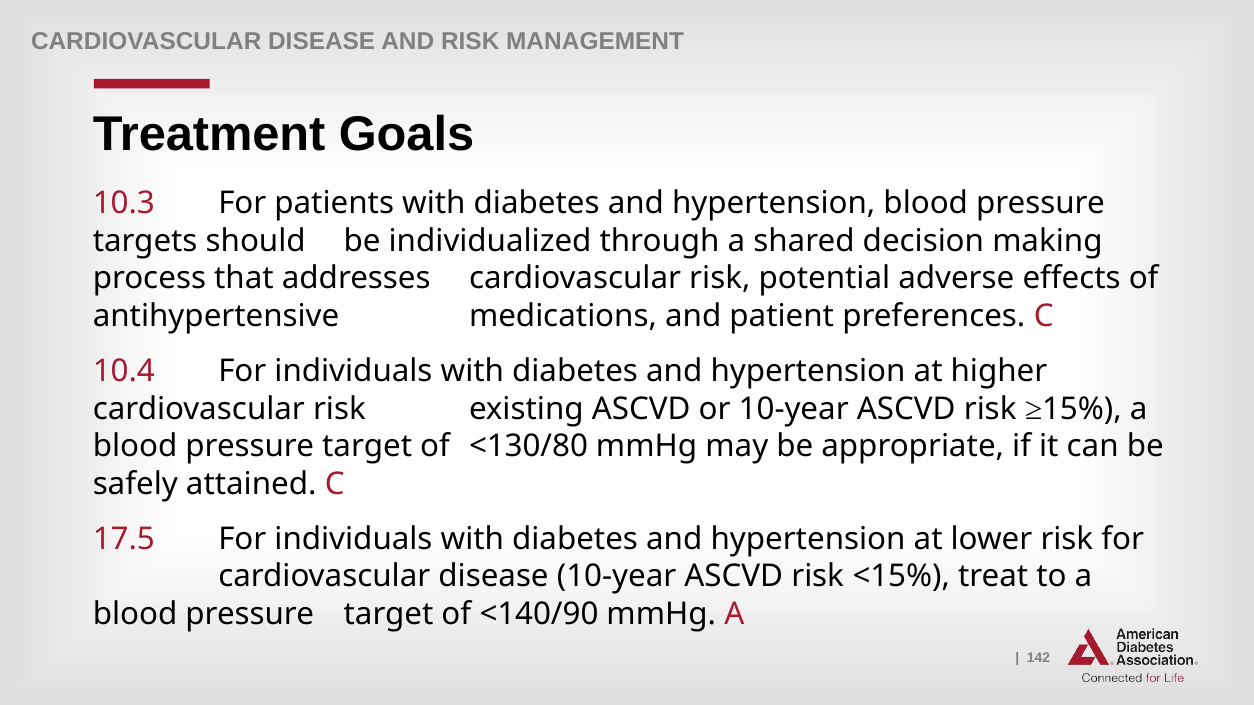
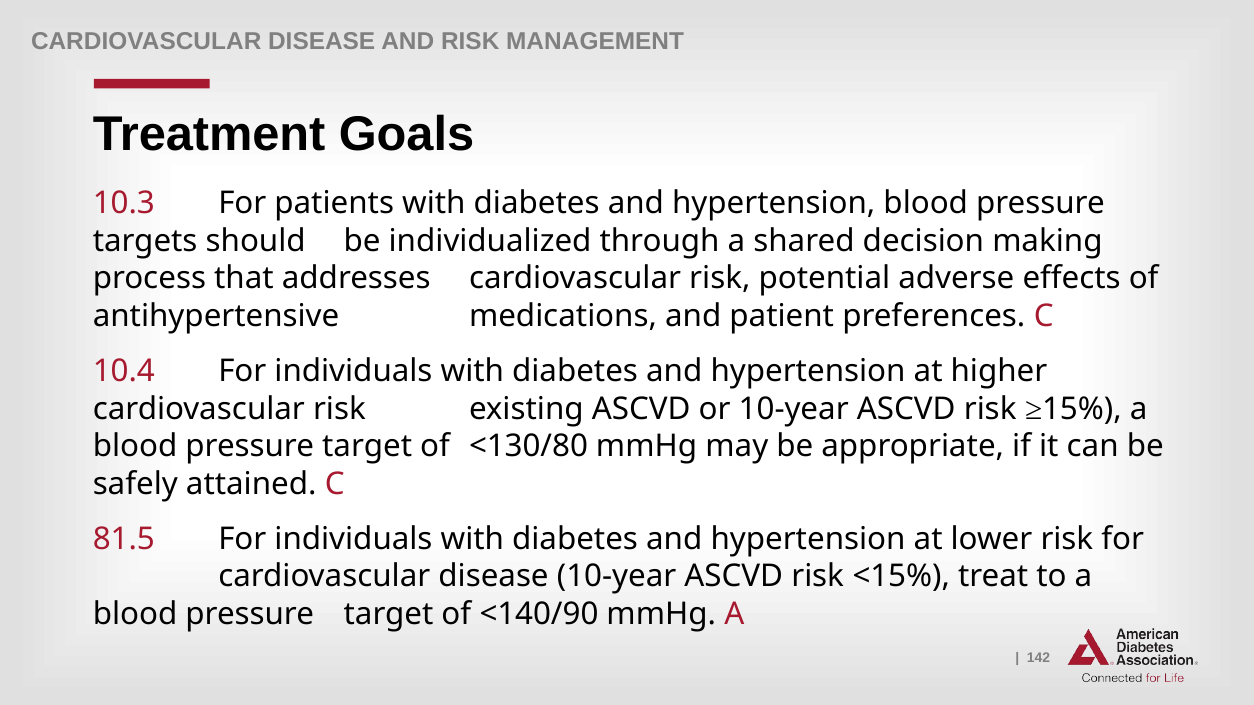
17.5: 17.5 -> 81.5
